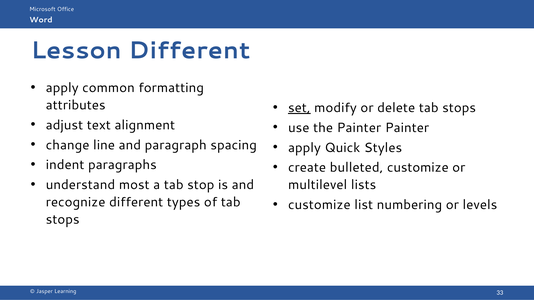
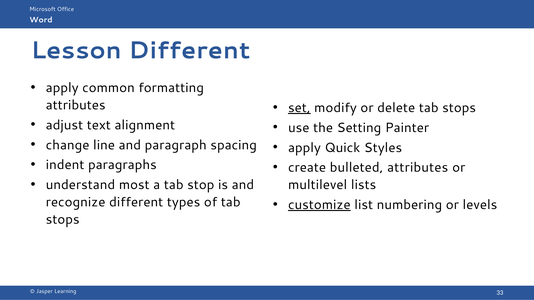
the Painter: Painter -> Setting
bulleted customize: customize -> attributes
customize at (319, 205) underline: none -> present
